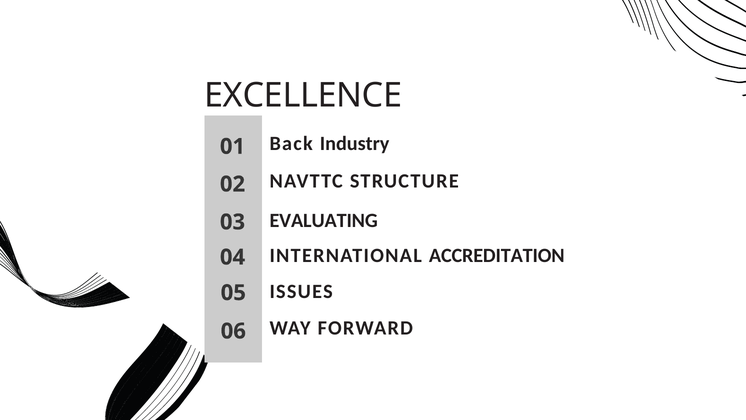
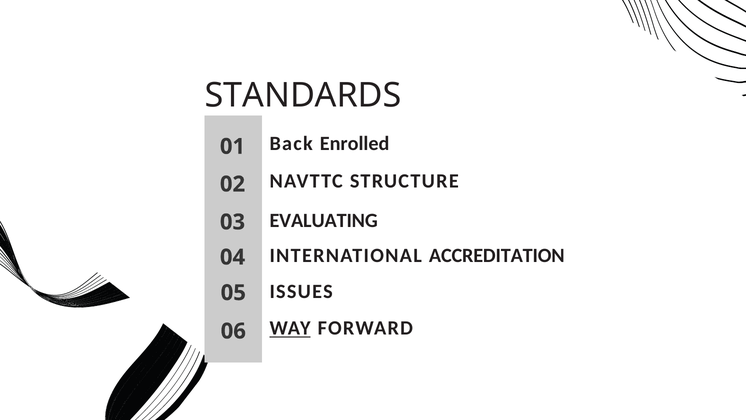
EXCELLENCE: EXCELLENCE -> STANDARDS
Industry: Industry -> Enrolled
WAY underline: none -> present
